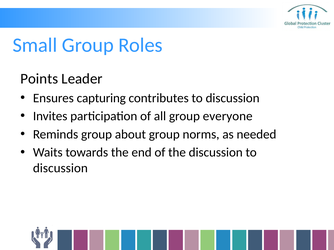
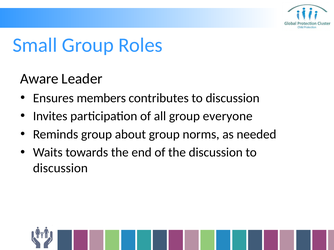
Points: Points -> Aware
capturing: capturing -> members
